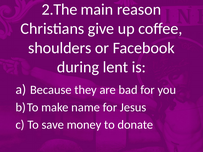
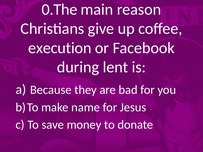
2.The: 2.The -> 0.The
shoulders: shoulders -> execution
